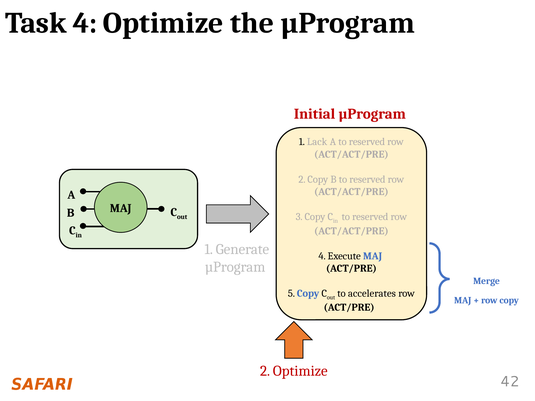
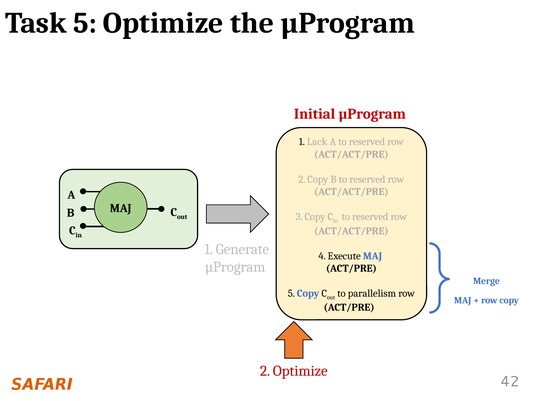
Task 4: 4 -> 5
accelerates: accelerates -> parallelism
